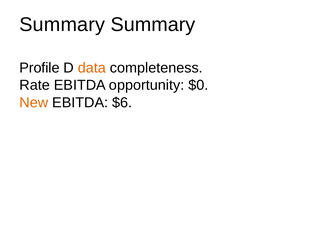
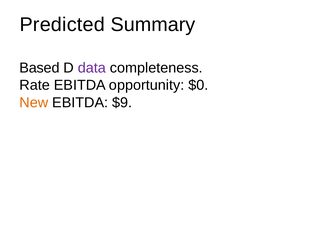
Summary at (62, 25): Summary -> Predicted
Profile: Profile -> Based
data colour: orange -> purple
$6: $6 -> $9
